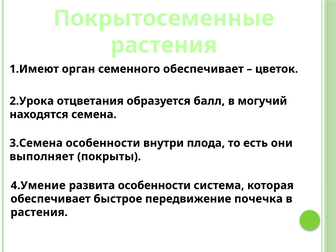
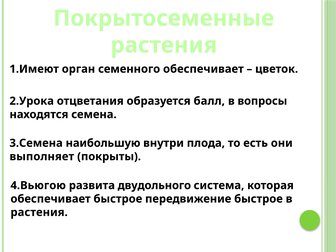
могучий: могучий -> вопросы
3.Семена особенности: особенности -> наибольшую
4.Умение: 4.Умение -> 4.Вьюгою
развита особенности: особенности -> двудольного
передвижение почечка: почечка -> быстрое
